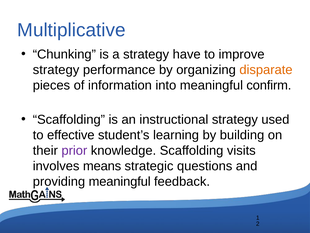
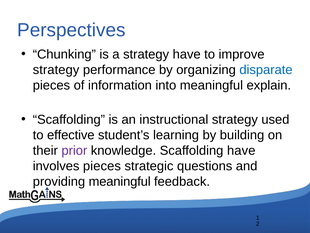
Multiplicative: Multiplicative -> Perspectives
disparate colour: orange -> blue
confirm: confirm -> explain
Scaffolding visits: visits -> have
involves means: means -> pieces
